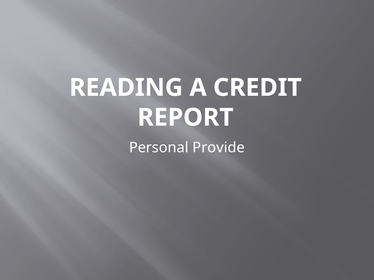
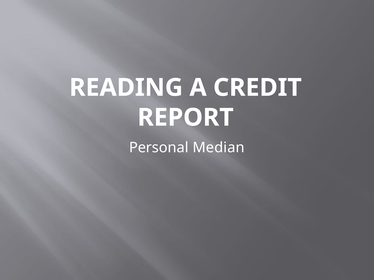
Provide: Provide -> Median
